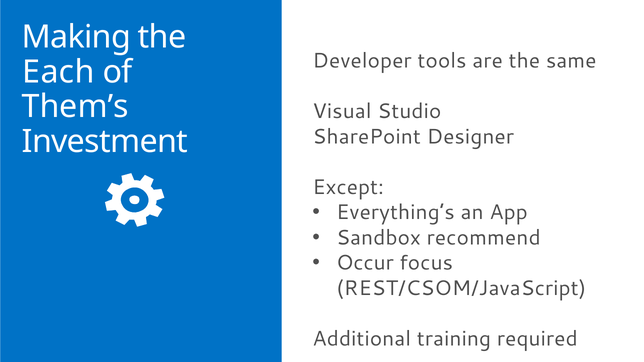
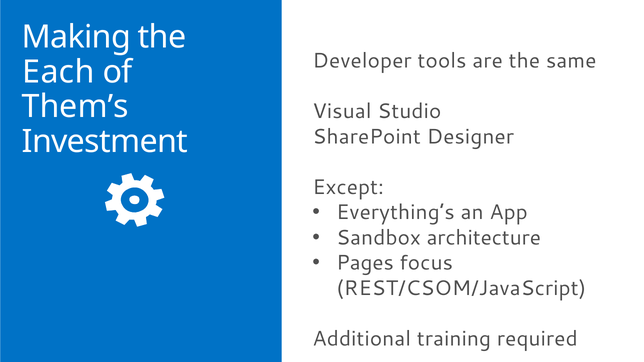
recommend: recommend -> architecture
Occur: Occur -> Pages
